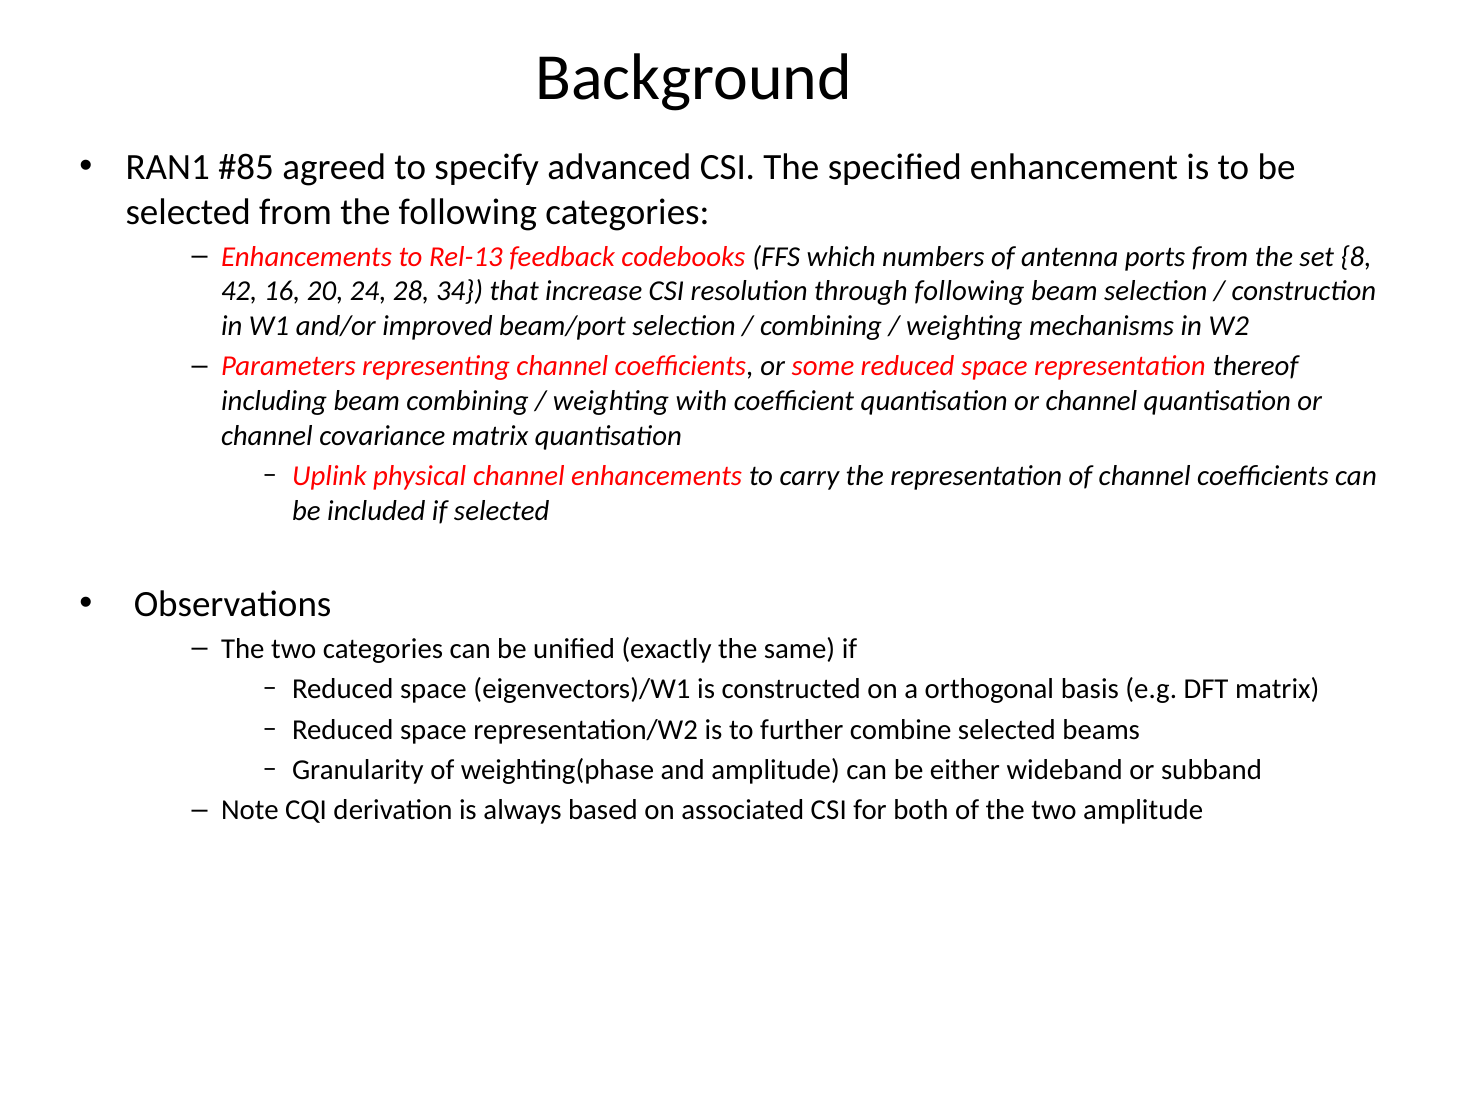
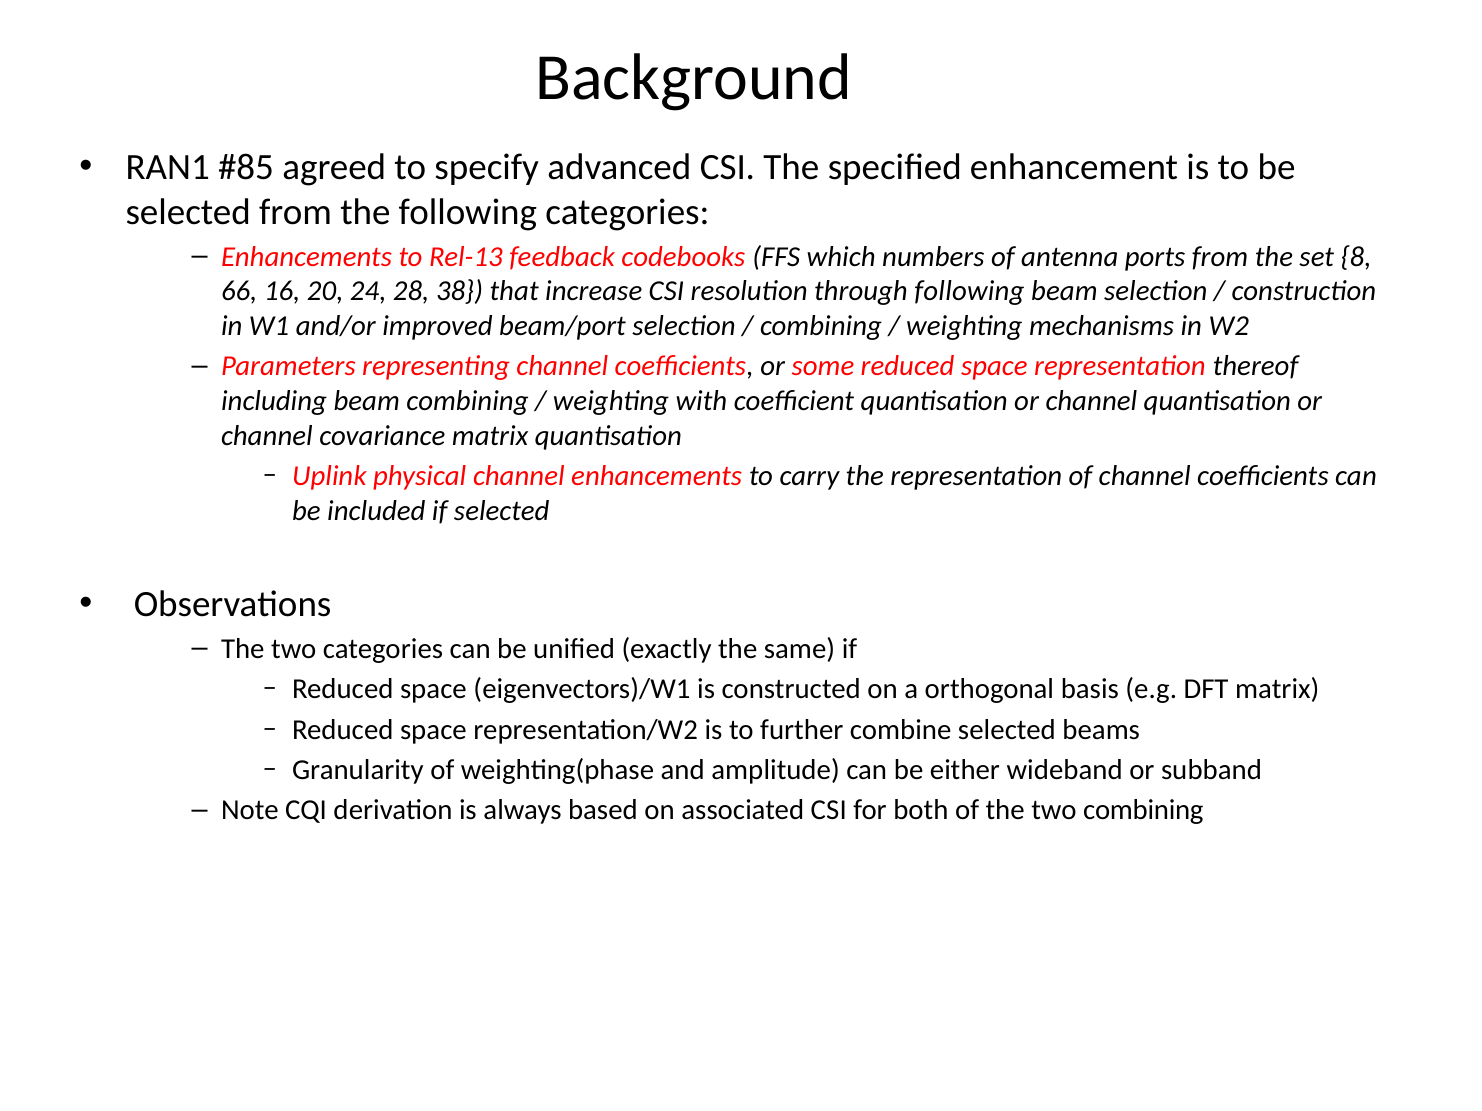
42: 42 -> 66
34: 34 -> 38
two amplitude: amplitude -> combining
